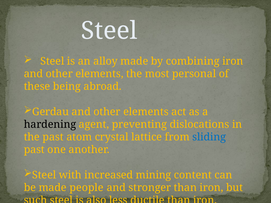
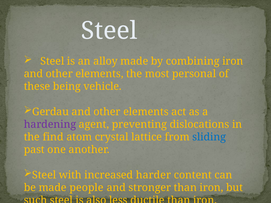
abroad: abroad -> vehicle
hardening colour: black -> purple
the past: past -> find
mining: mining -> harder
